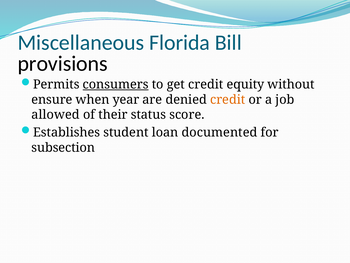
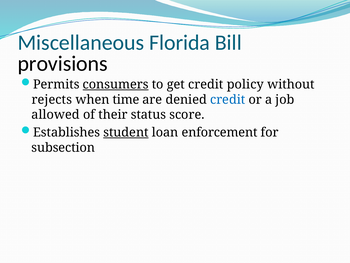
equity: equity -> policy
ensure: ensure -> rejects
year: year -> time
credit at (228, 99) colour: orange -> blue
student underline: none -> present
documented: documented -> enforcement
